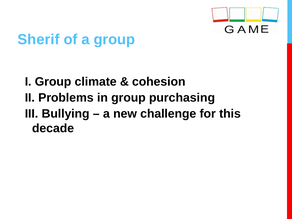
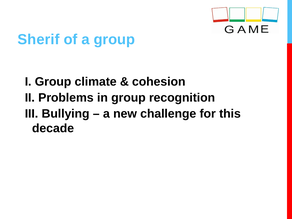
purchasing: purchasing -> recognition
